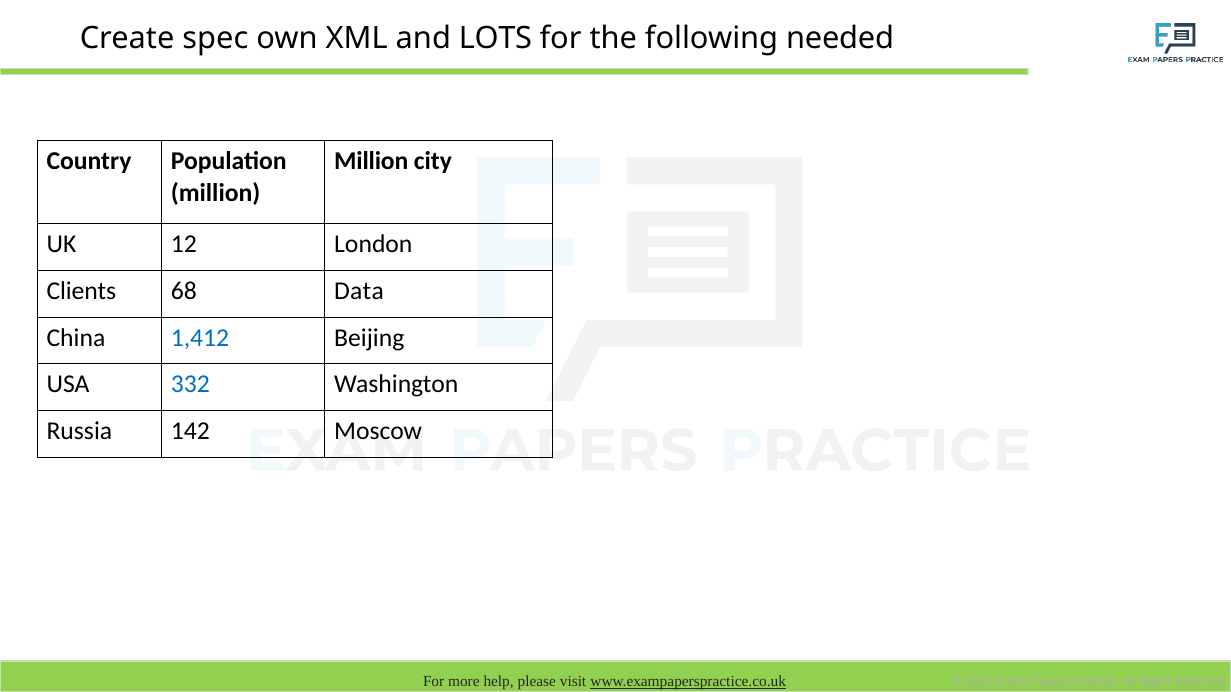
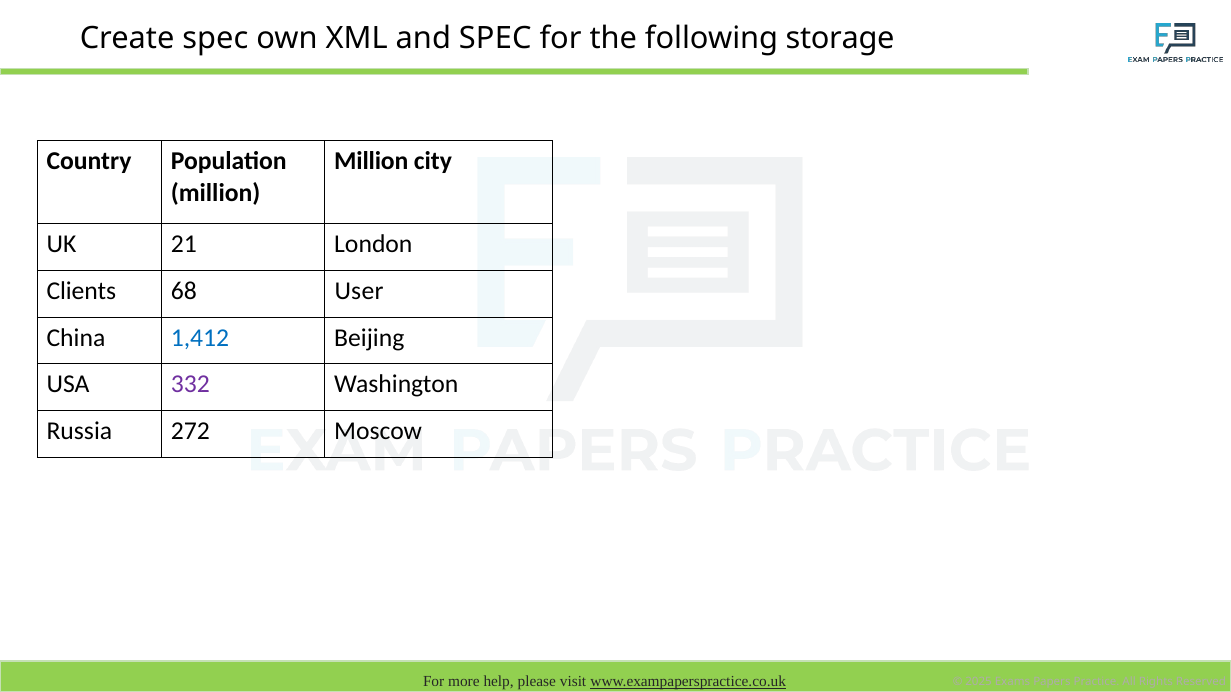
and LOTS: LOTS -> SPEC
needed: needed -> storage
12: 12 -> 21
Data: Data -> User
332 colour: blue -> purple
142: 142 -> 272
